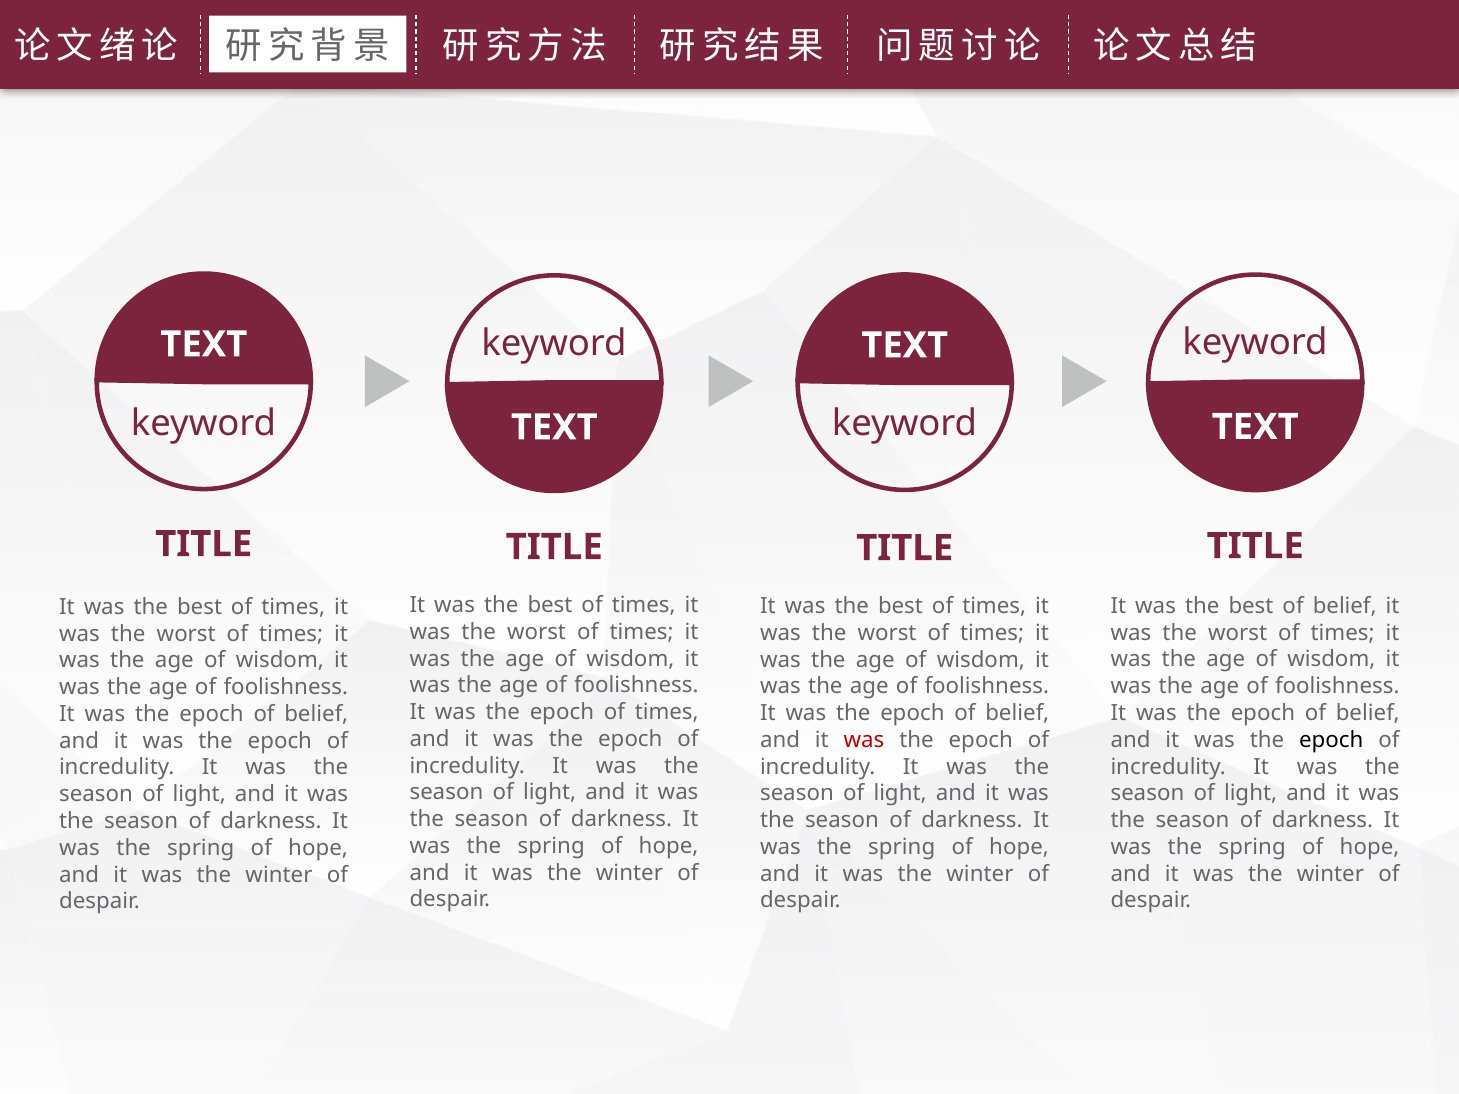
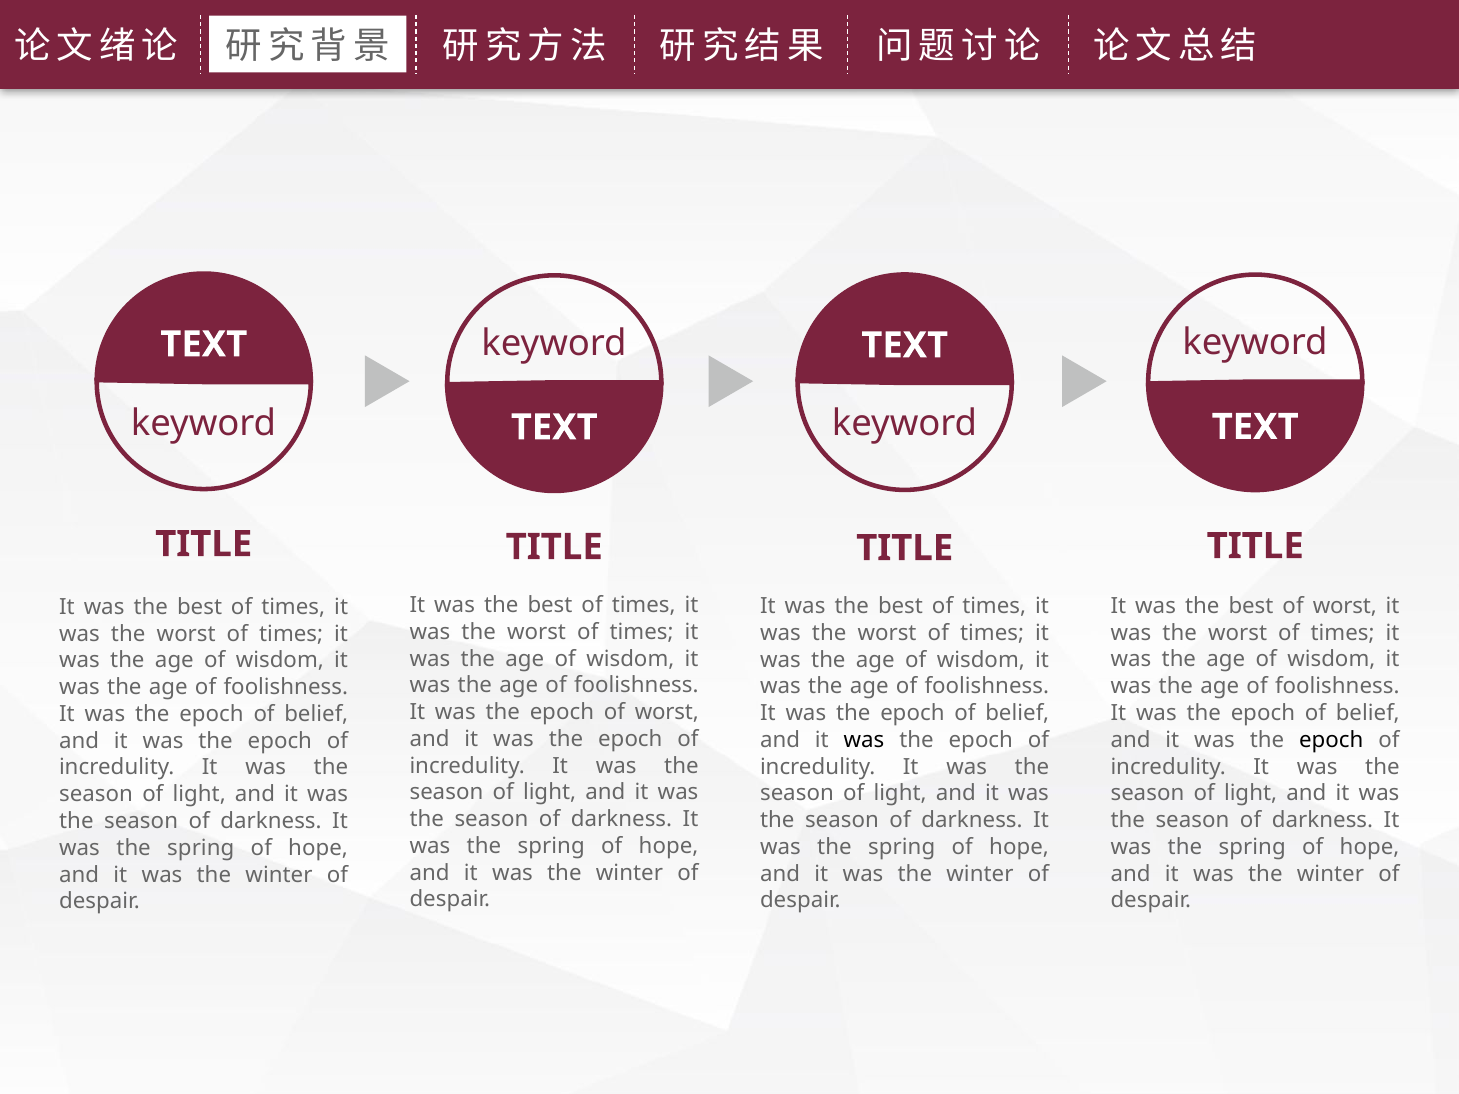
best of belief: belief -> worst
epoch of times: times -> worst
was at (864, 740) colour: red -> black
